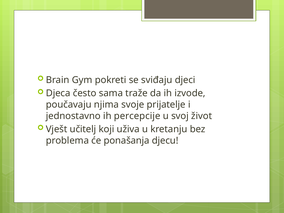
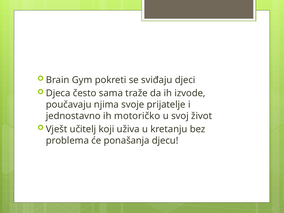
percepcije: percepcije -> motoričko
